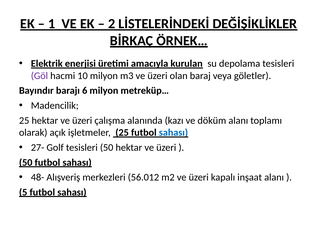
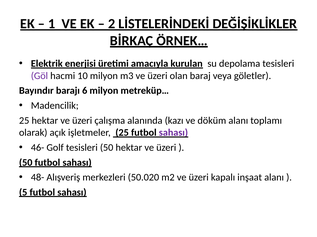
sahası at (173, 133) colour: blue -> purple
27-: 27- -> 46-
56.012: 56.012 -> 50.020
